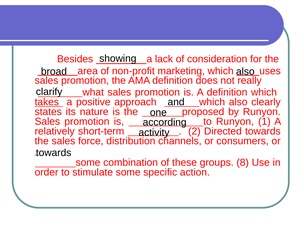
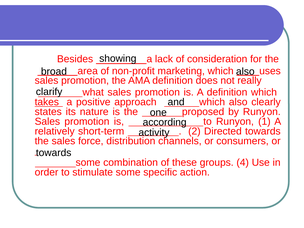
8: 8 -> 4
